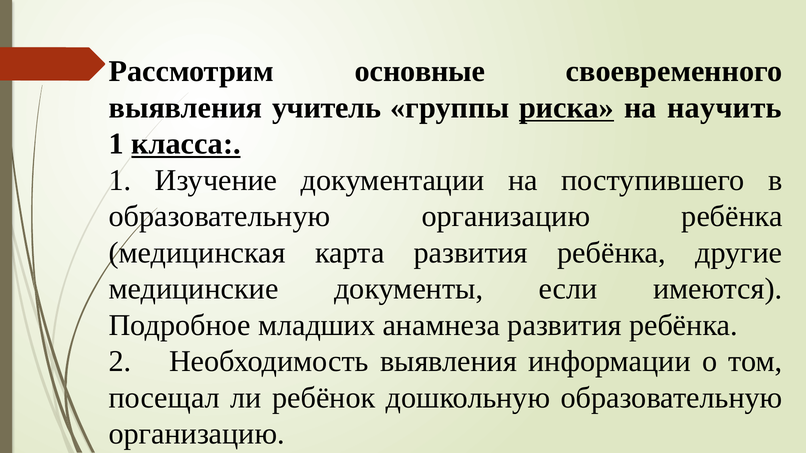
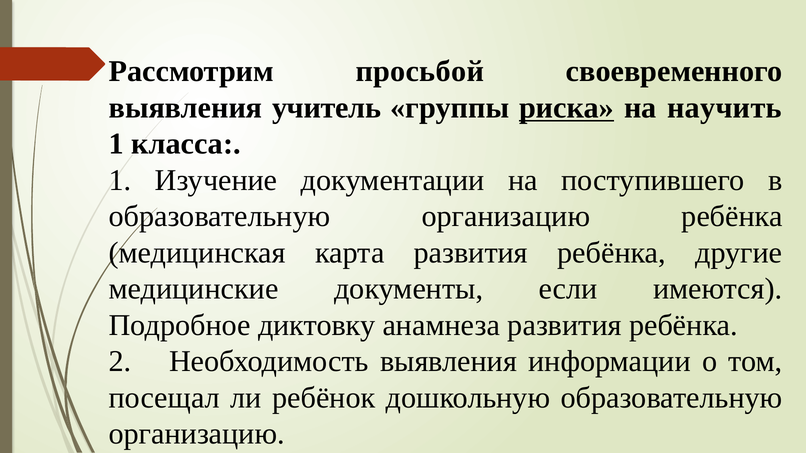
основные: основные -> просьбой
класса underline: present -> none
младших: младших -> диктовку
